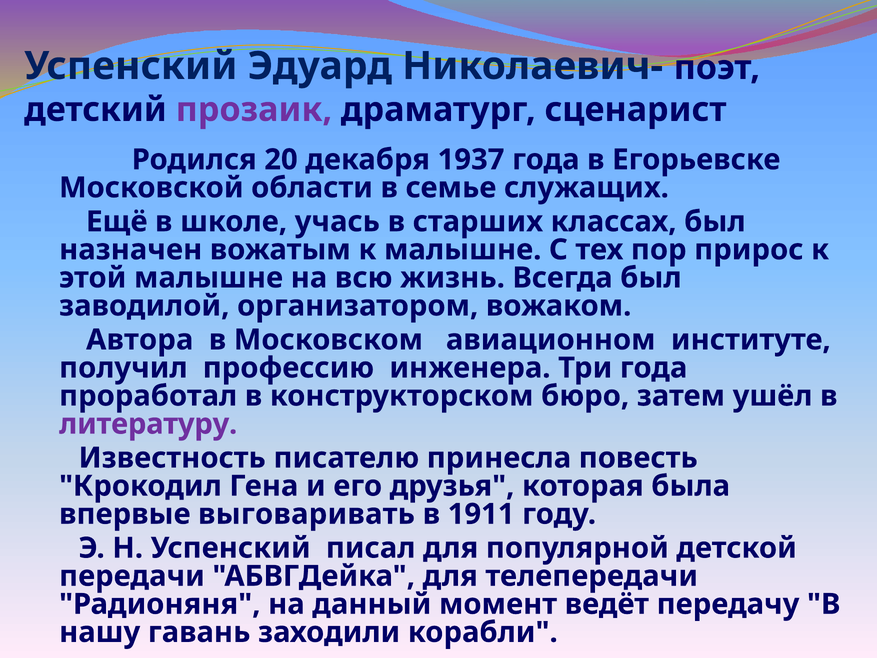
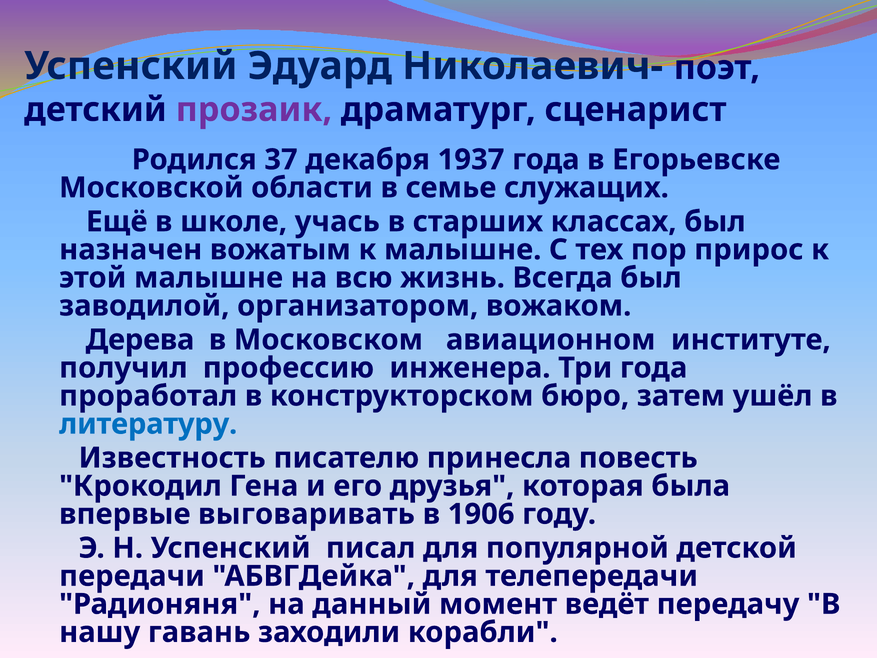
20: 20 -> 37
Автора: Автора -> Дерева
литературу colour: purple -> blue
1911: 1911 -> 1906
